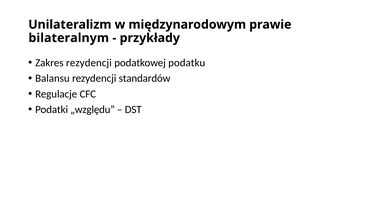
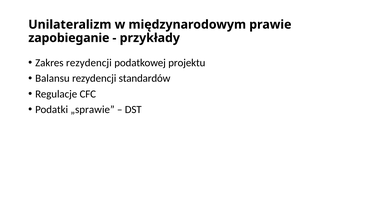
bilateralnym: bilateralnym -> zapobieganie
podatku: podatku -> projektu
„względu: „względu -> „sprawie
